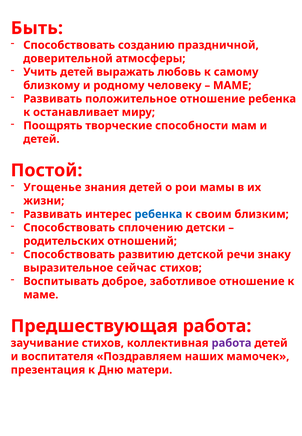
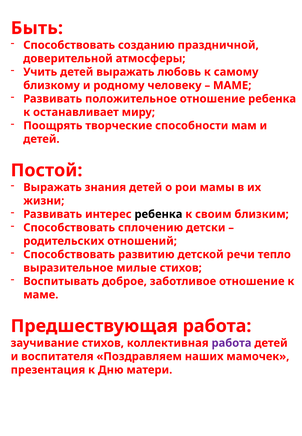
Угощенье at (52, 187): Угощенье -> Выражать
ребенка at (158, 214) colour: blue -> black
знаку: знаку -> тепло
сейчас: сейчас -> милые
